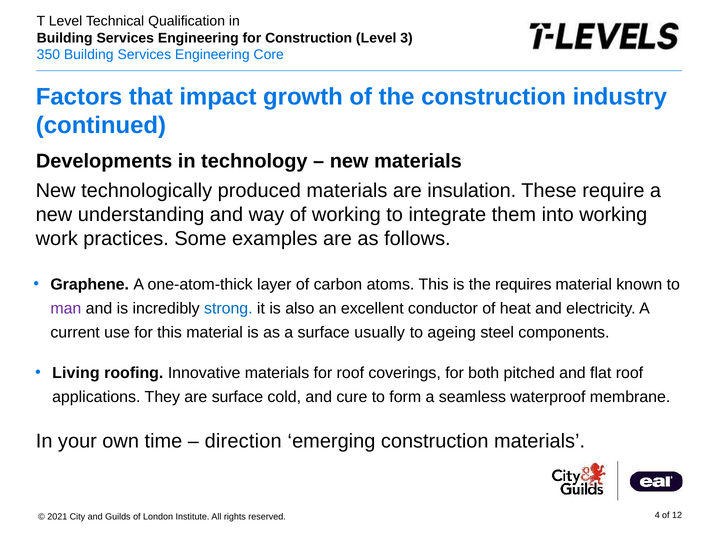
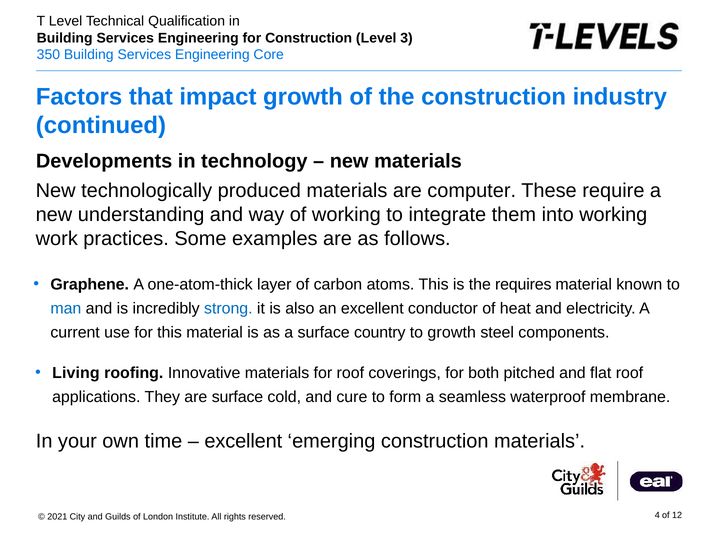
insulation: insulation -> computer
man colour: purple -> blue
usually: usually -> country
to ageing: ageing -> growth
direction at (243, 441): direction -> excellent
